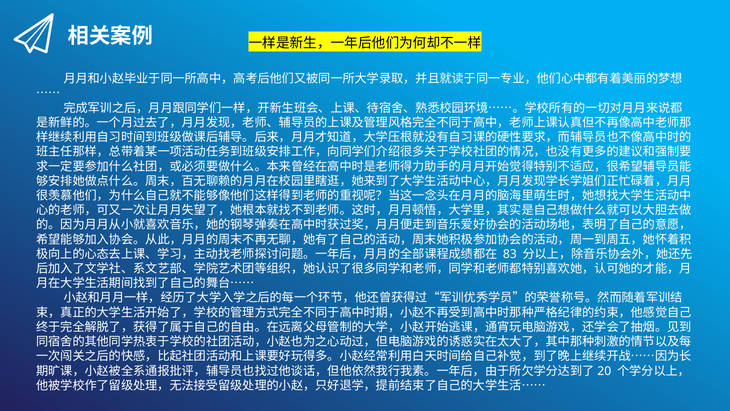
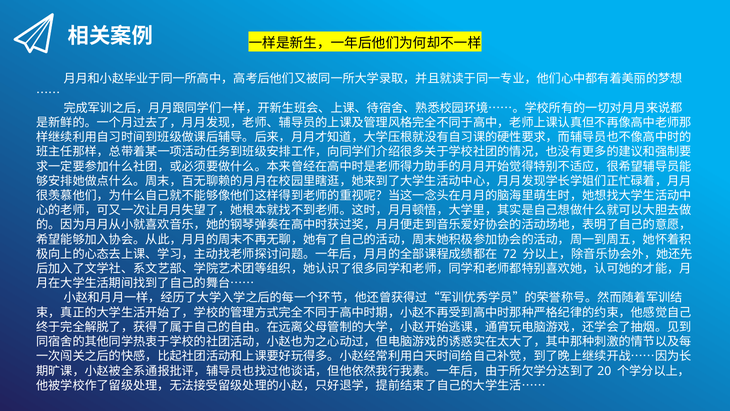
83: 83 -> 72
